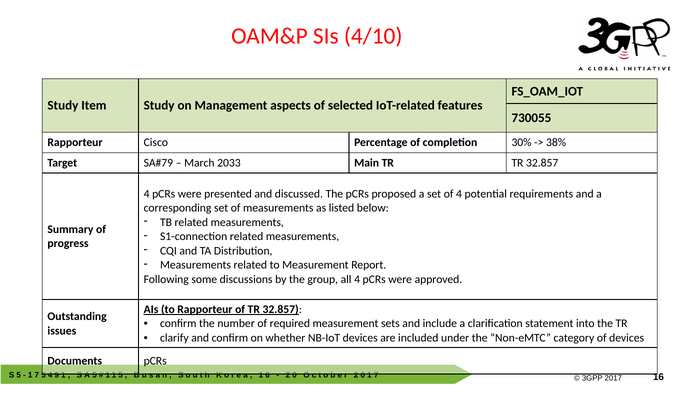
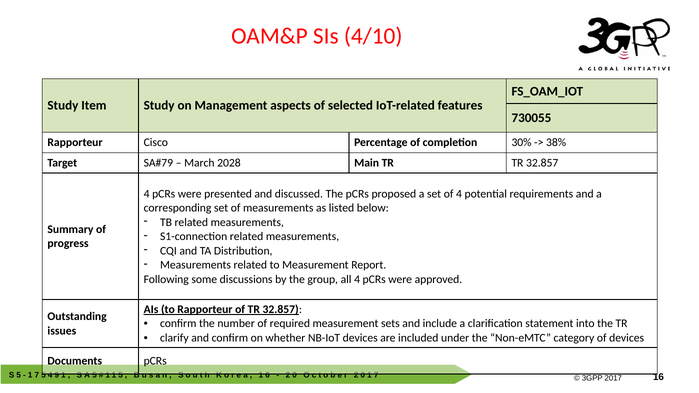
2033: 2033 -> 2028
